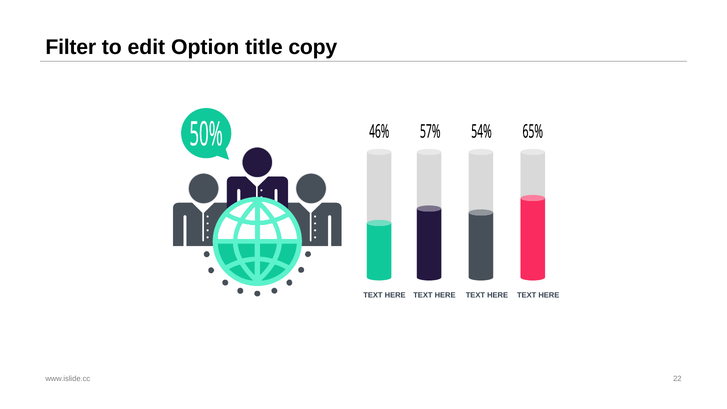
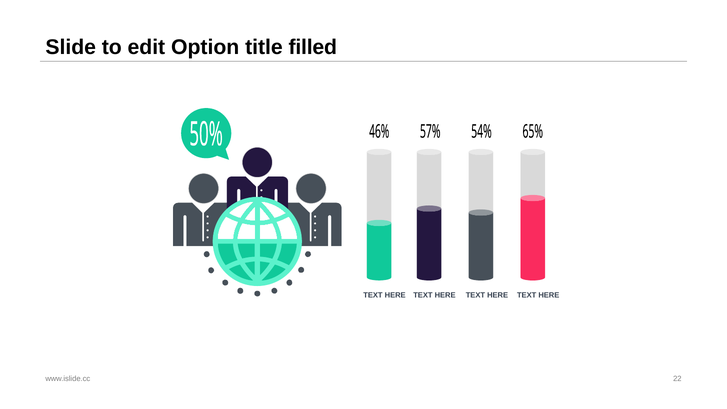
Filter: Filter -> Slide
copy: copy -> filled
